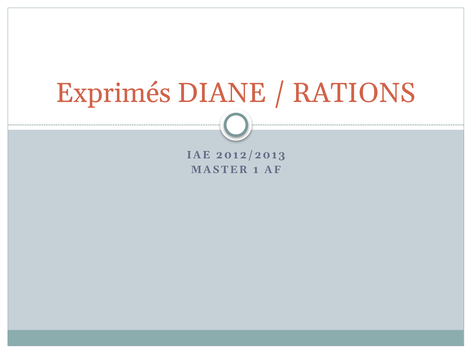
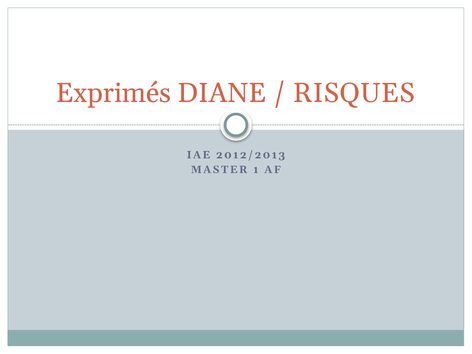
RATIONS: RATIONS -> RISQUES
